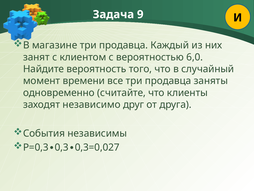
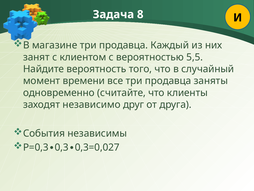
9: 9 -> 8
6,0: 6,0 -> 5,5
